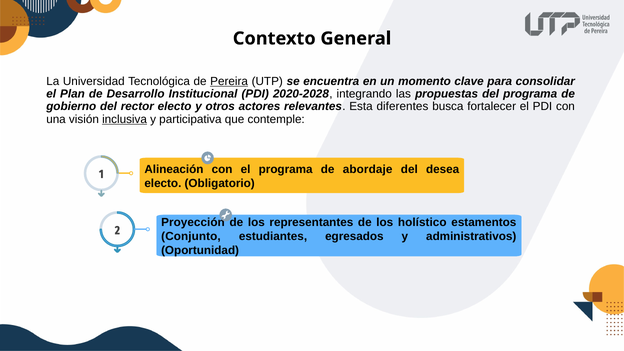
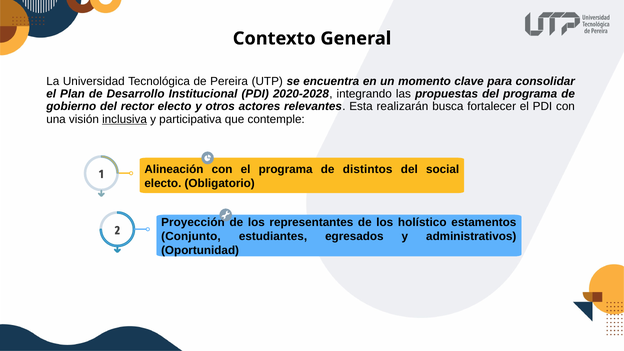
Pereira underline: present -> none
diferentes: diferentes -> realizarán
abordaje: abordaje -> distintos
desea: desea -> social
